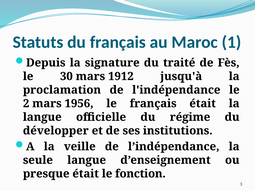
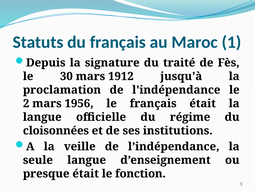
développer: développer -> cloisonnées
